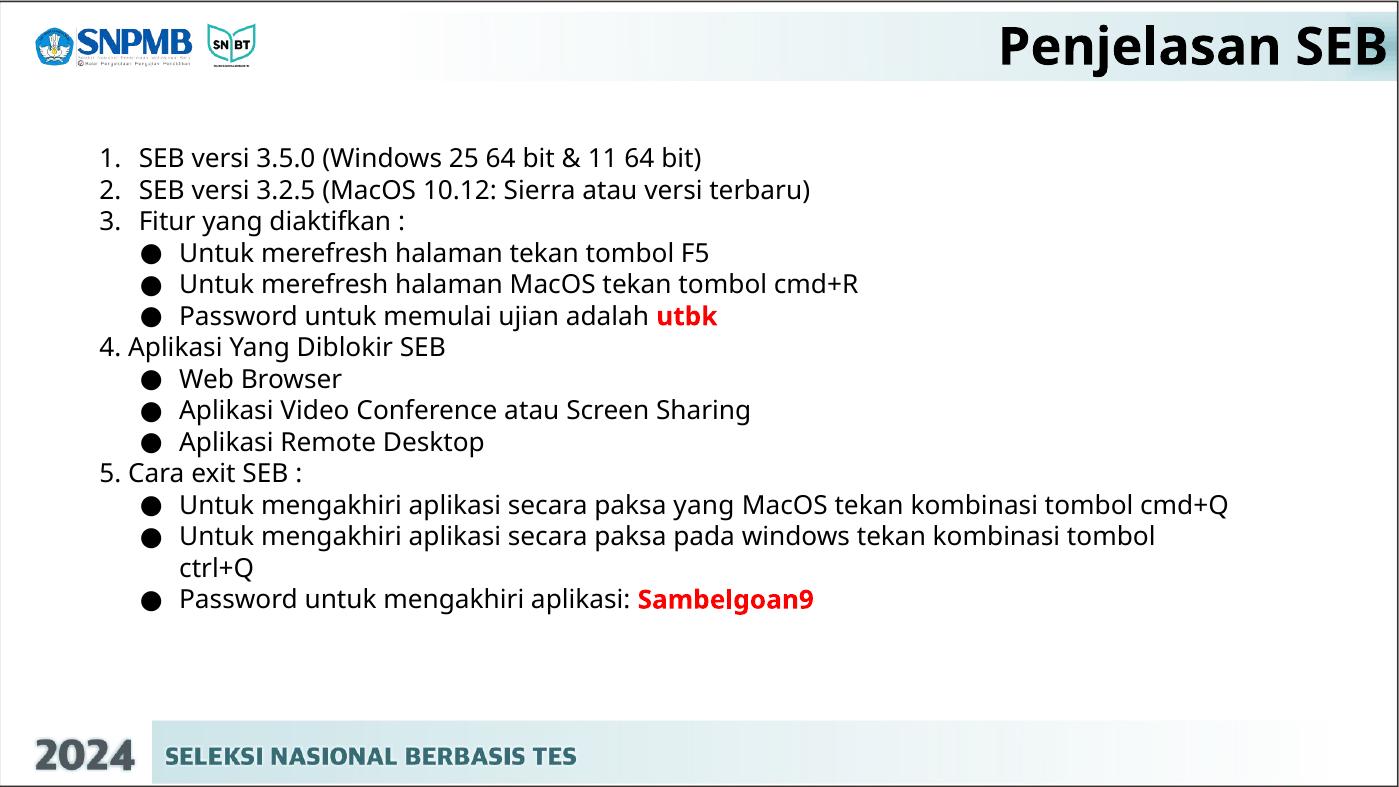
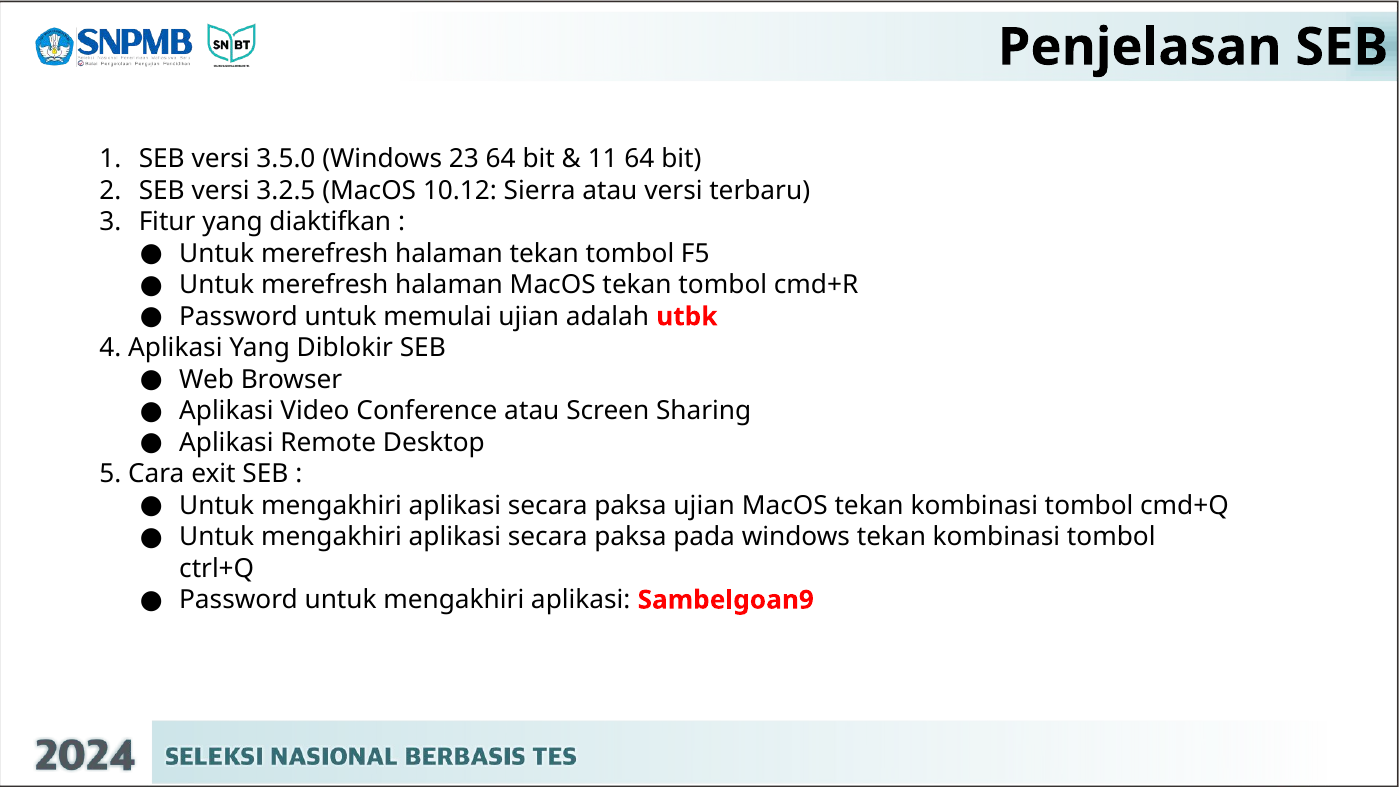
25: 25 -> 23
paksa yang: yang -> ujian
